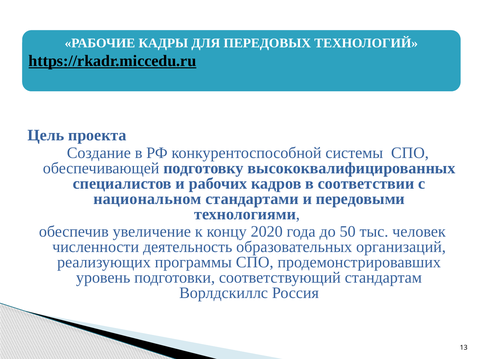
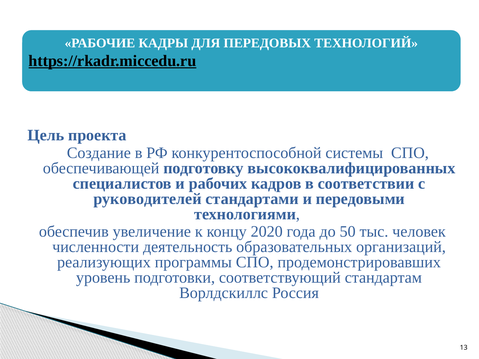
национальном: национальном -> руководителей
